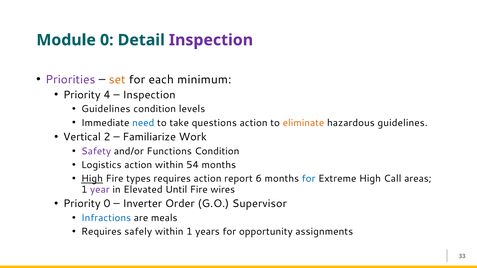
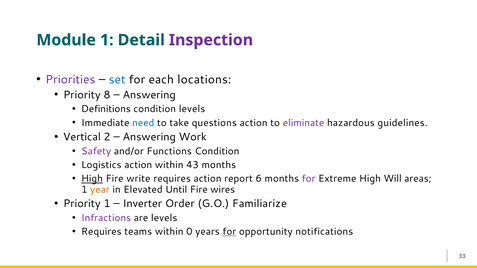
Module 0: 0 -> 1
set colour: orange -> blue
minimum: minimum -> locations
4: 4 -> 8
Inspection at (149, 95): Inspection -> Answering
Guidelines at (106, 109): Guidelines -> Definitions
eliminate colour: orange -> purple
Familiarize at (149, 137): Familiarize -> Answering
54: 54 -> 43
types: types -> write
for at (309, 179) colour: blue -> purple
Call: Call -> Will
year colour: purple -> orange
Priority 0: 0 -> 1
Supervisor: Supervisor -> Familiarize
Infractions colour: blue -> purple
are meals: meals -> levels
safely: safely -> teams
within 1: 1 -> 0
for at (229, 232) underline: none -> present
assignments: assignments -> notifications
